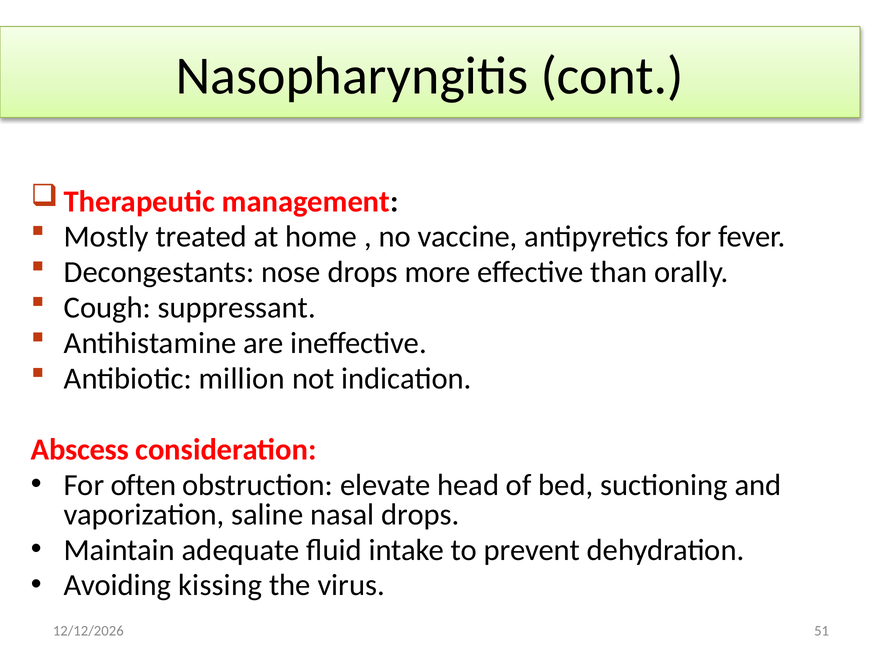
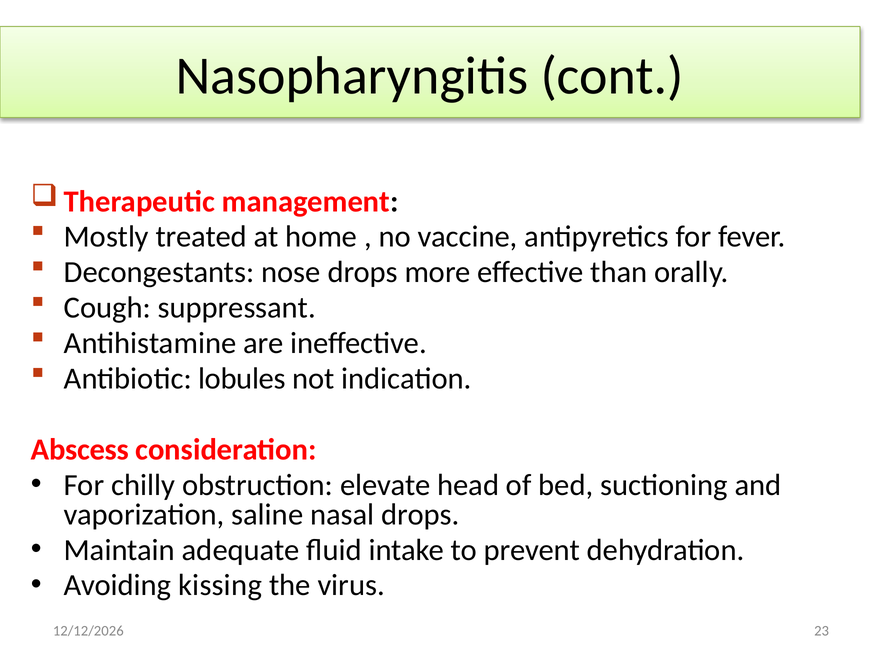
million: million -> lobules
often: often -> chilly
51: 51 -> 23
